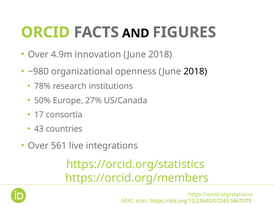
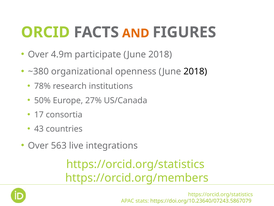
AND colour: black -> orange
innovation: innovation -> participate
~980: ~980 -> ~380
561: 561 -> 563
